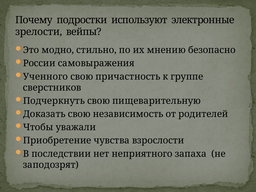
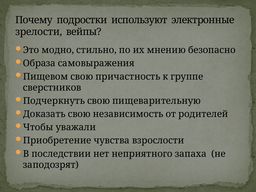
России: России -> Образа
Ученного: Ученного -> Пищевом
